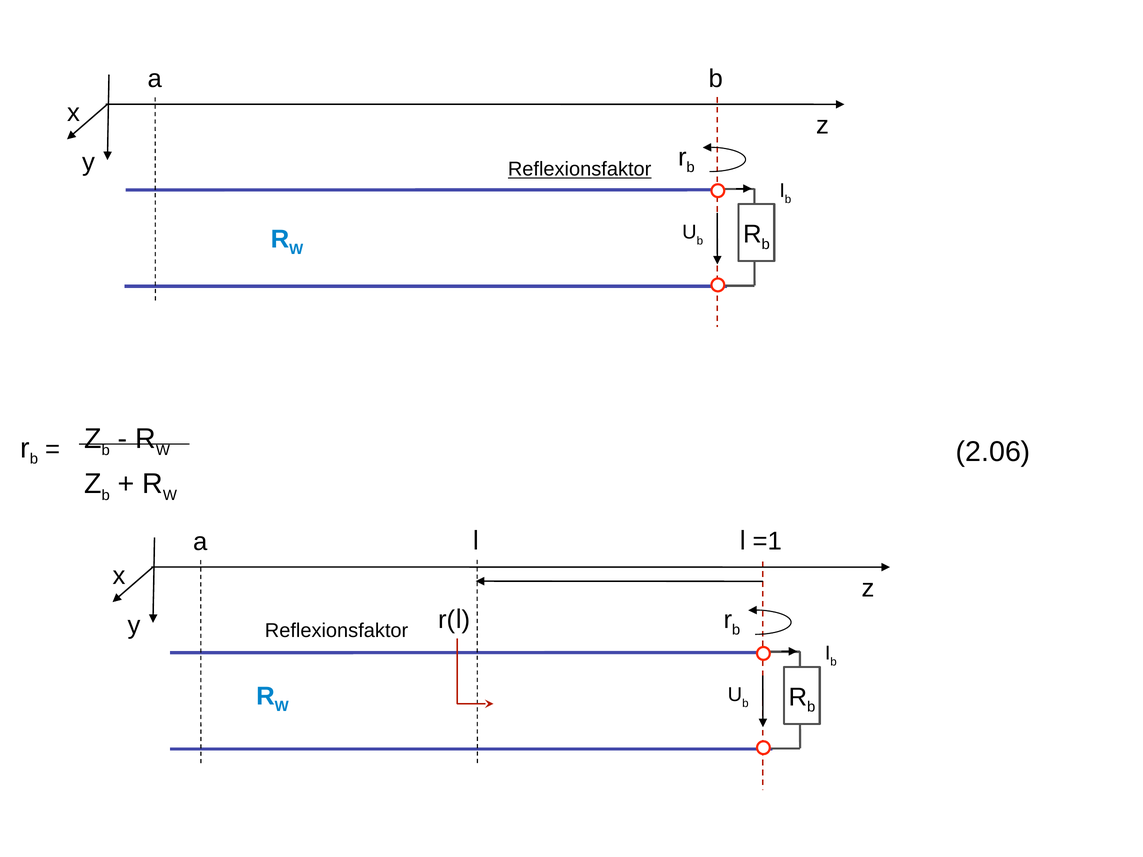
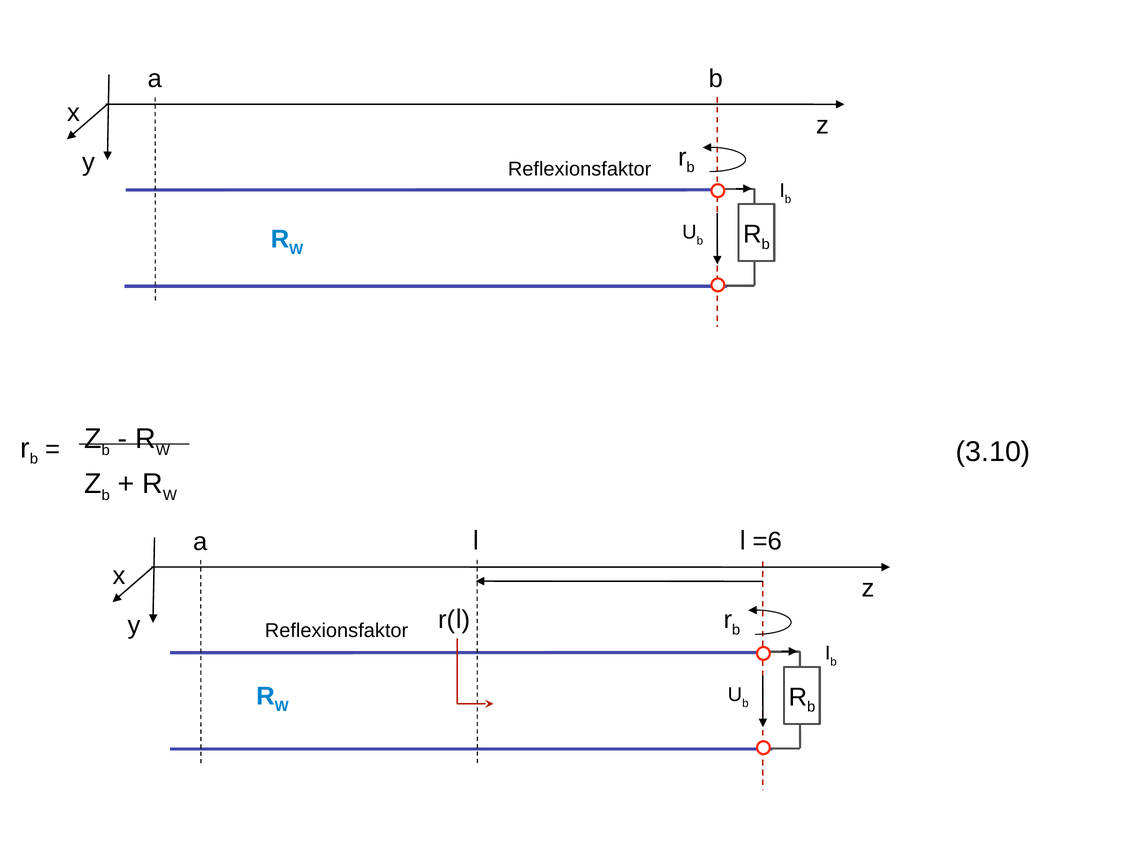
Reflexionsfaktor at (580, 169) underline: present -> none
2.06: 2.06 -> 3.10
=1: =1 -> =6
